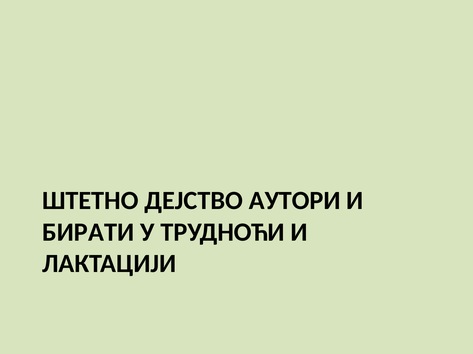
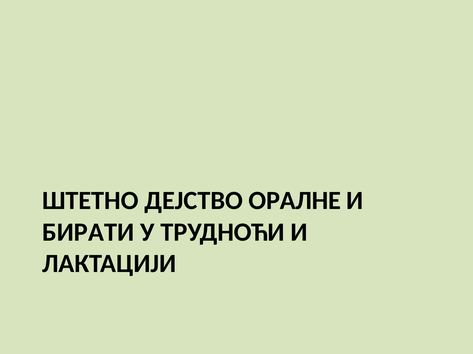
АУТОРИ: АУТОРИ -> ОРАЛНЕ
